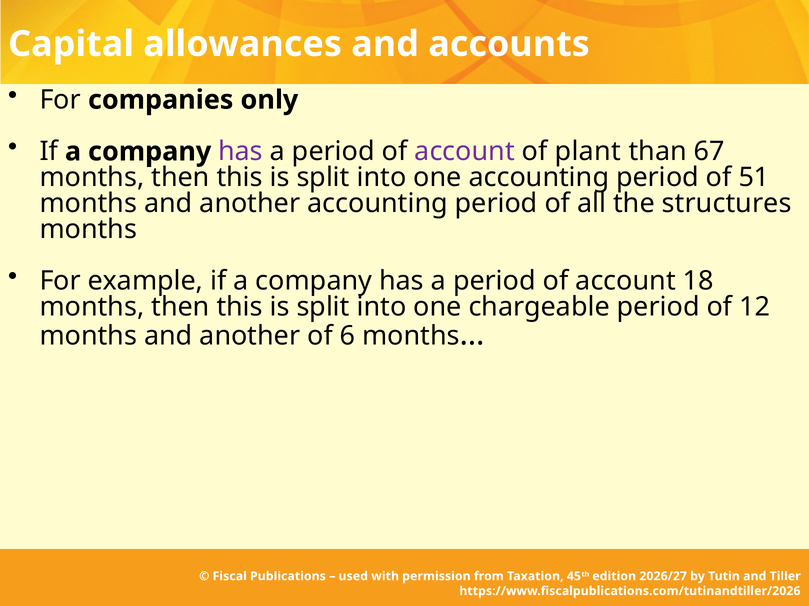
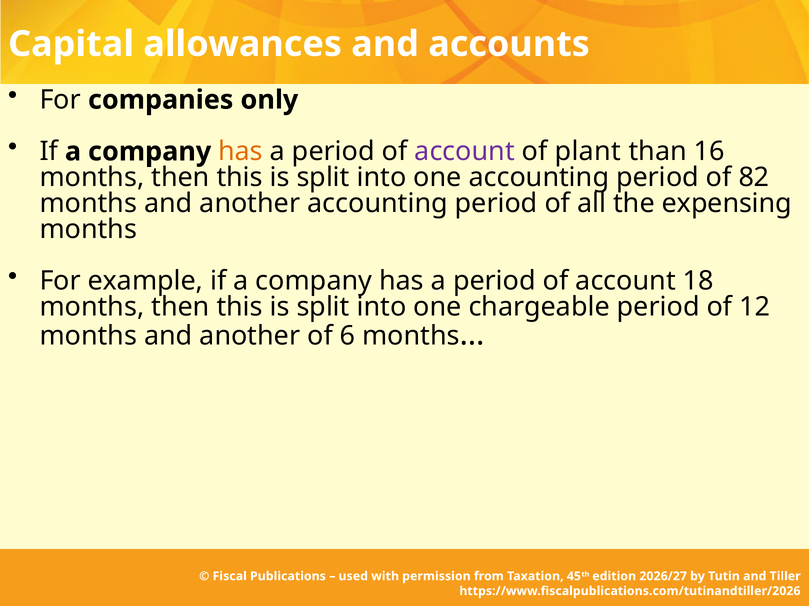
has at (241, 152) colour: purple -> orange
67: 67 -> 16
51: 51 -> 82
structures: structures -> expensing
